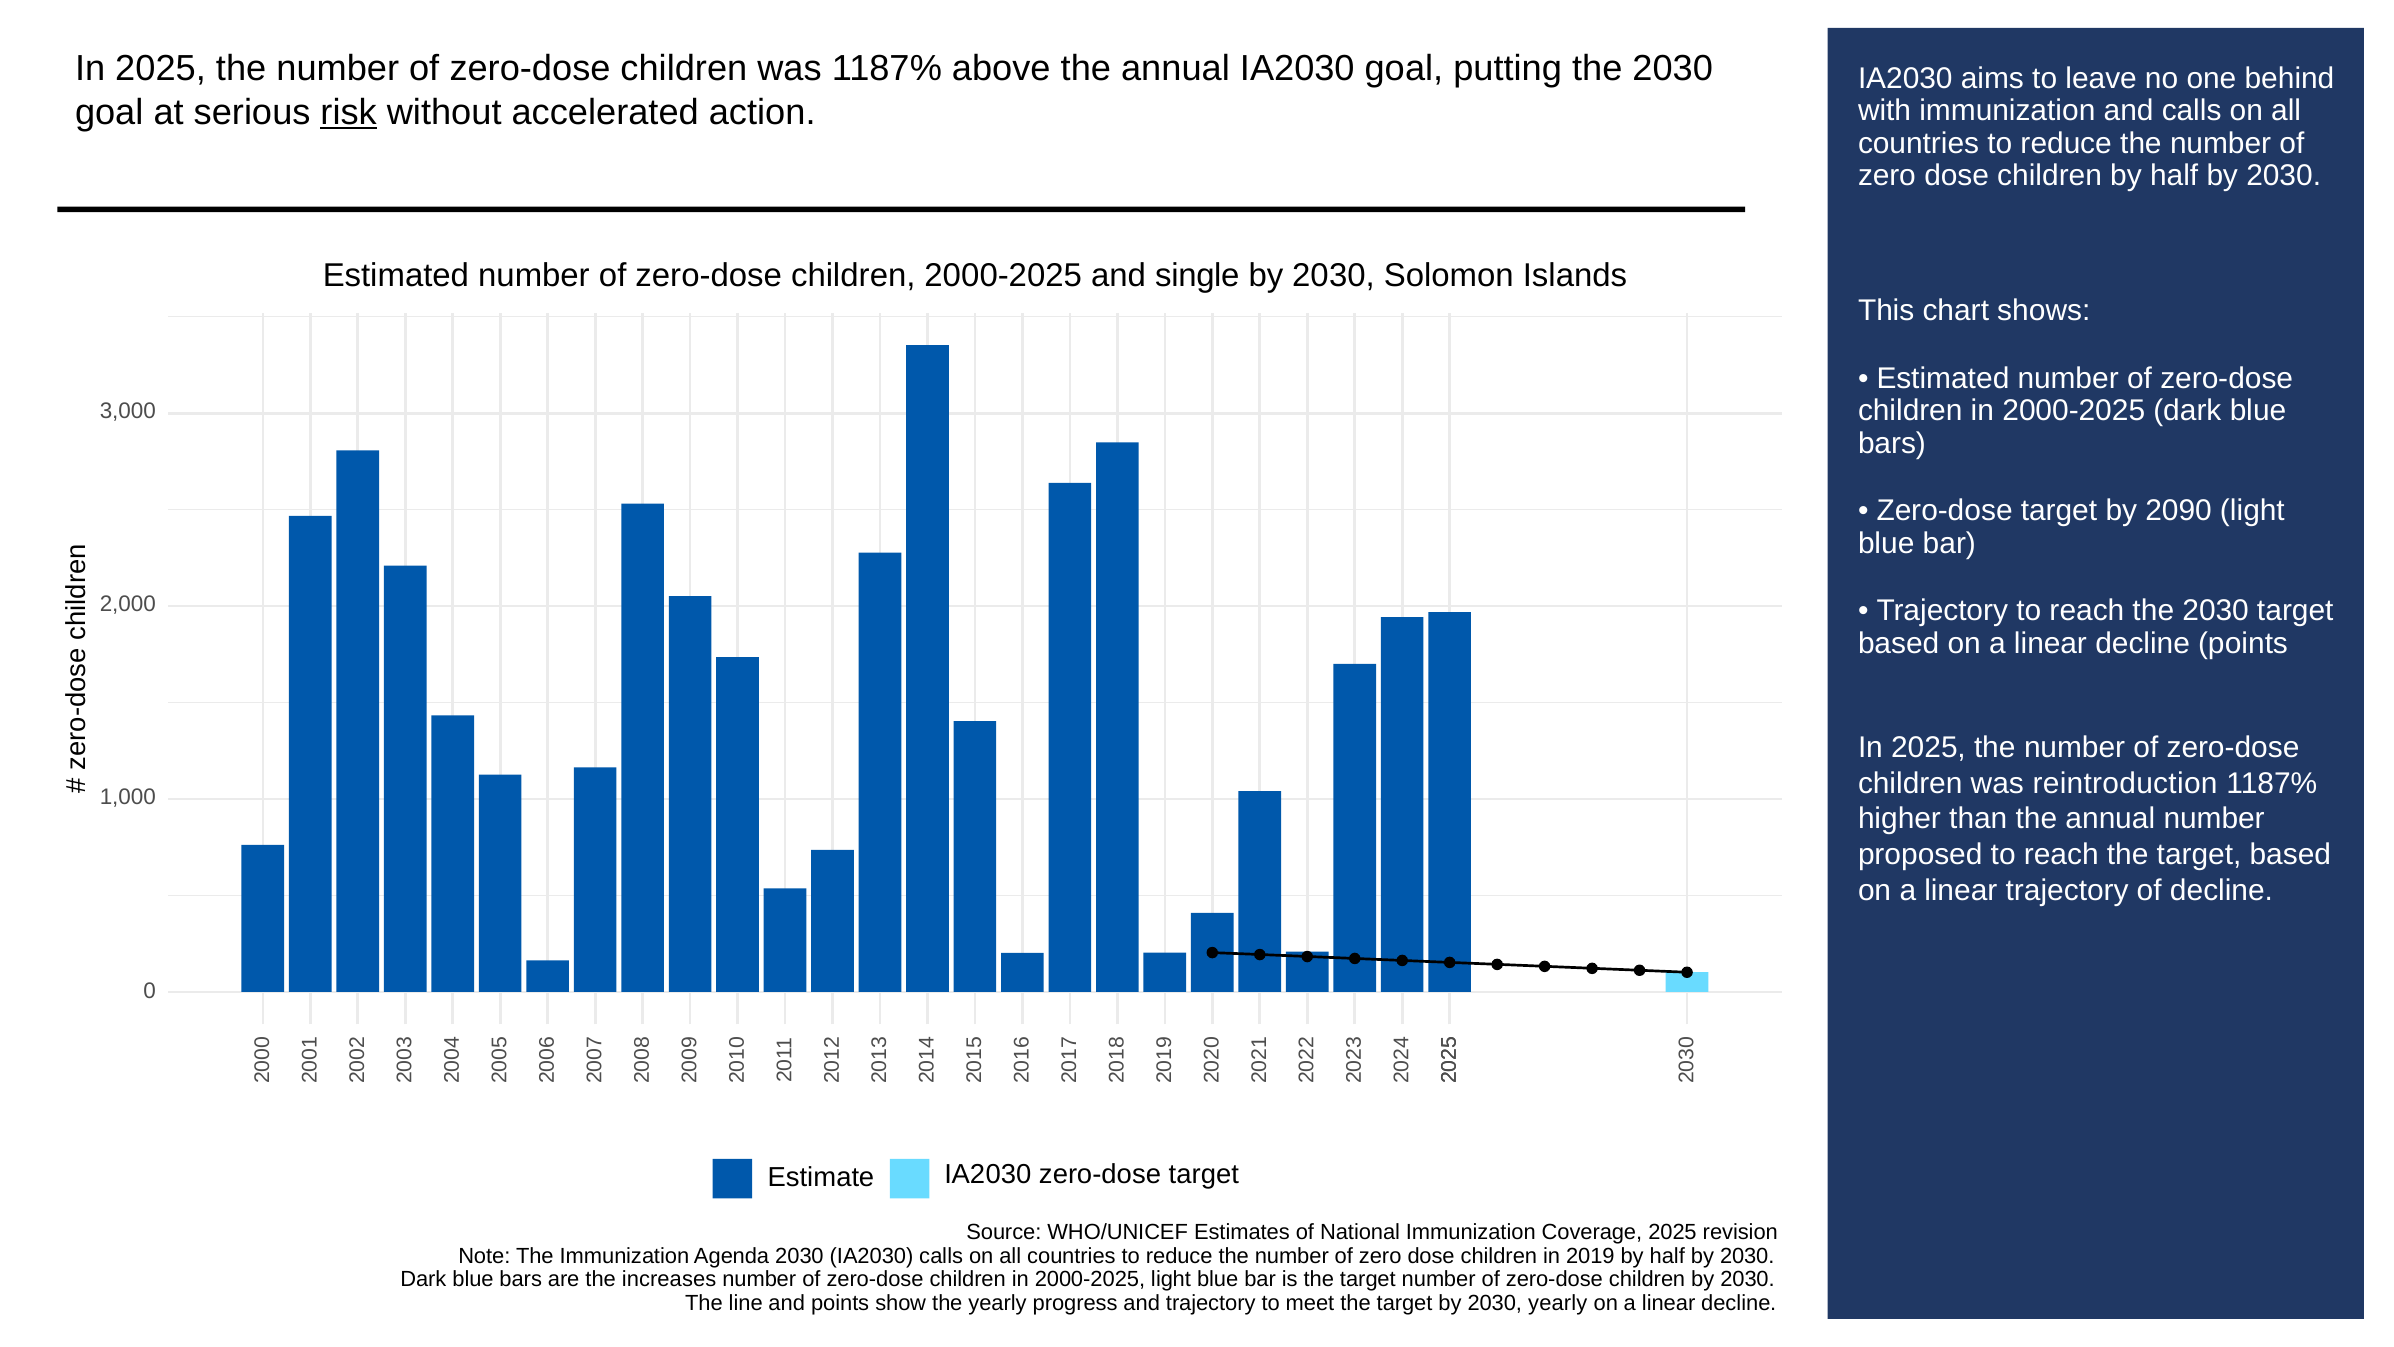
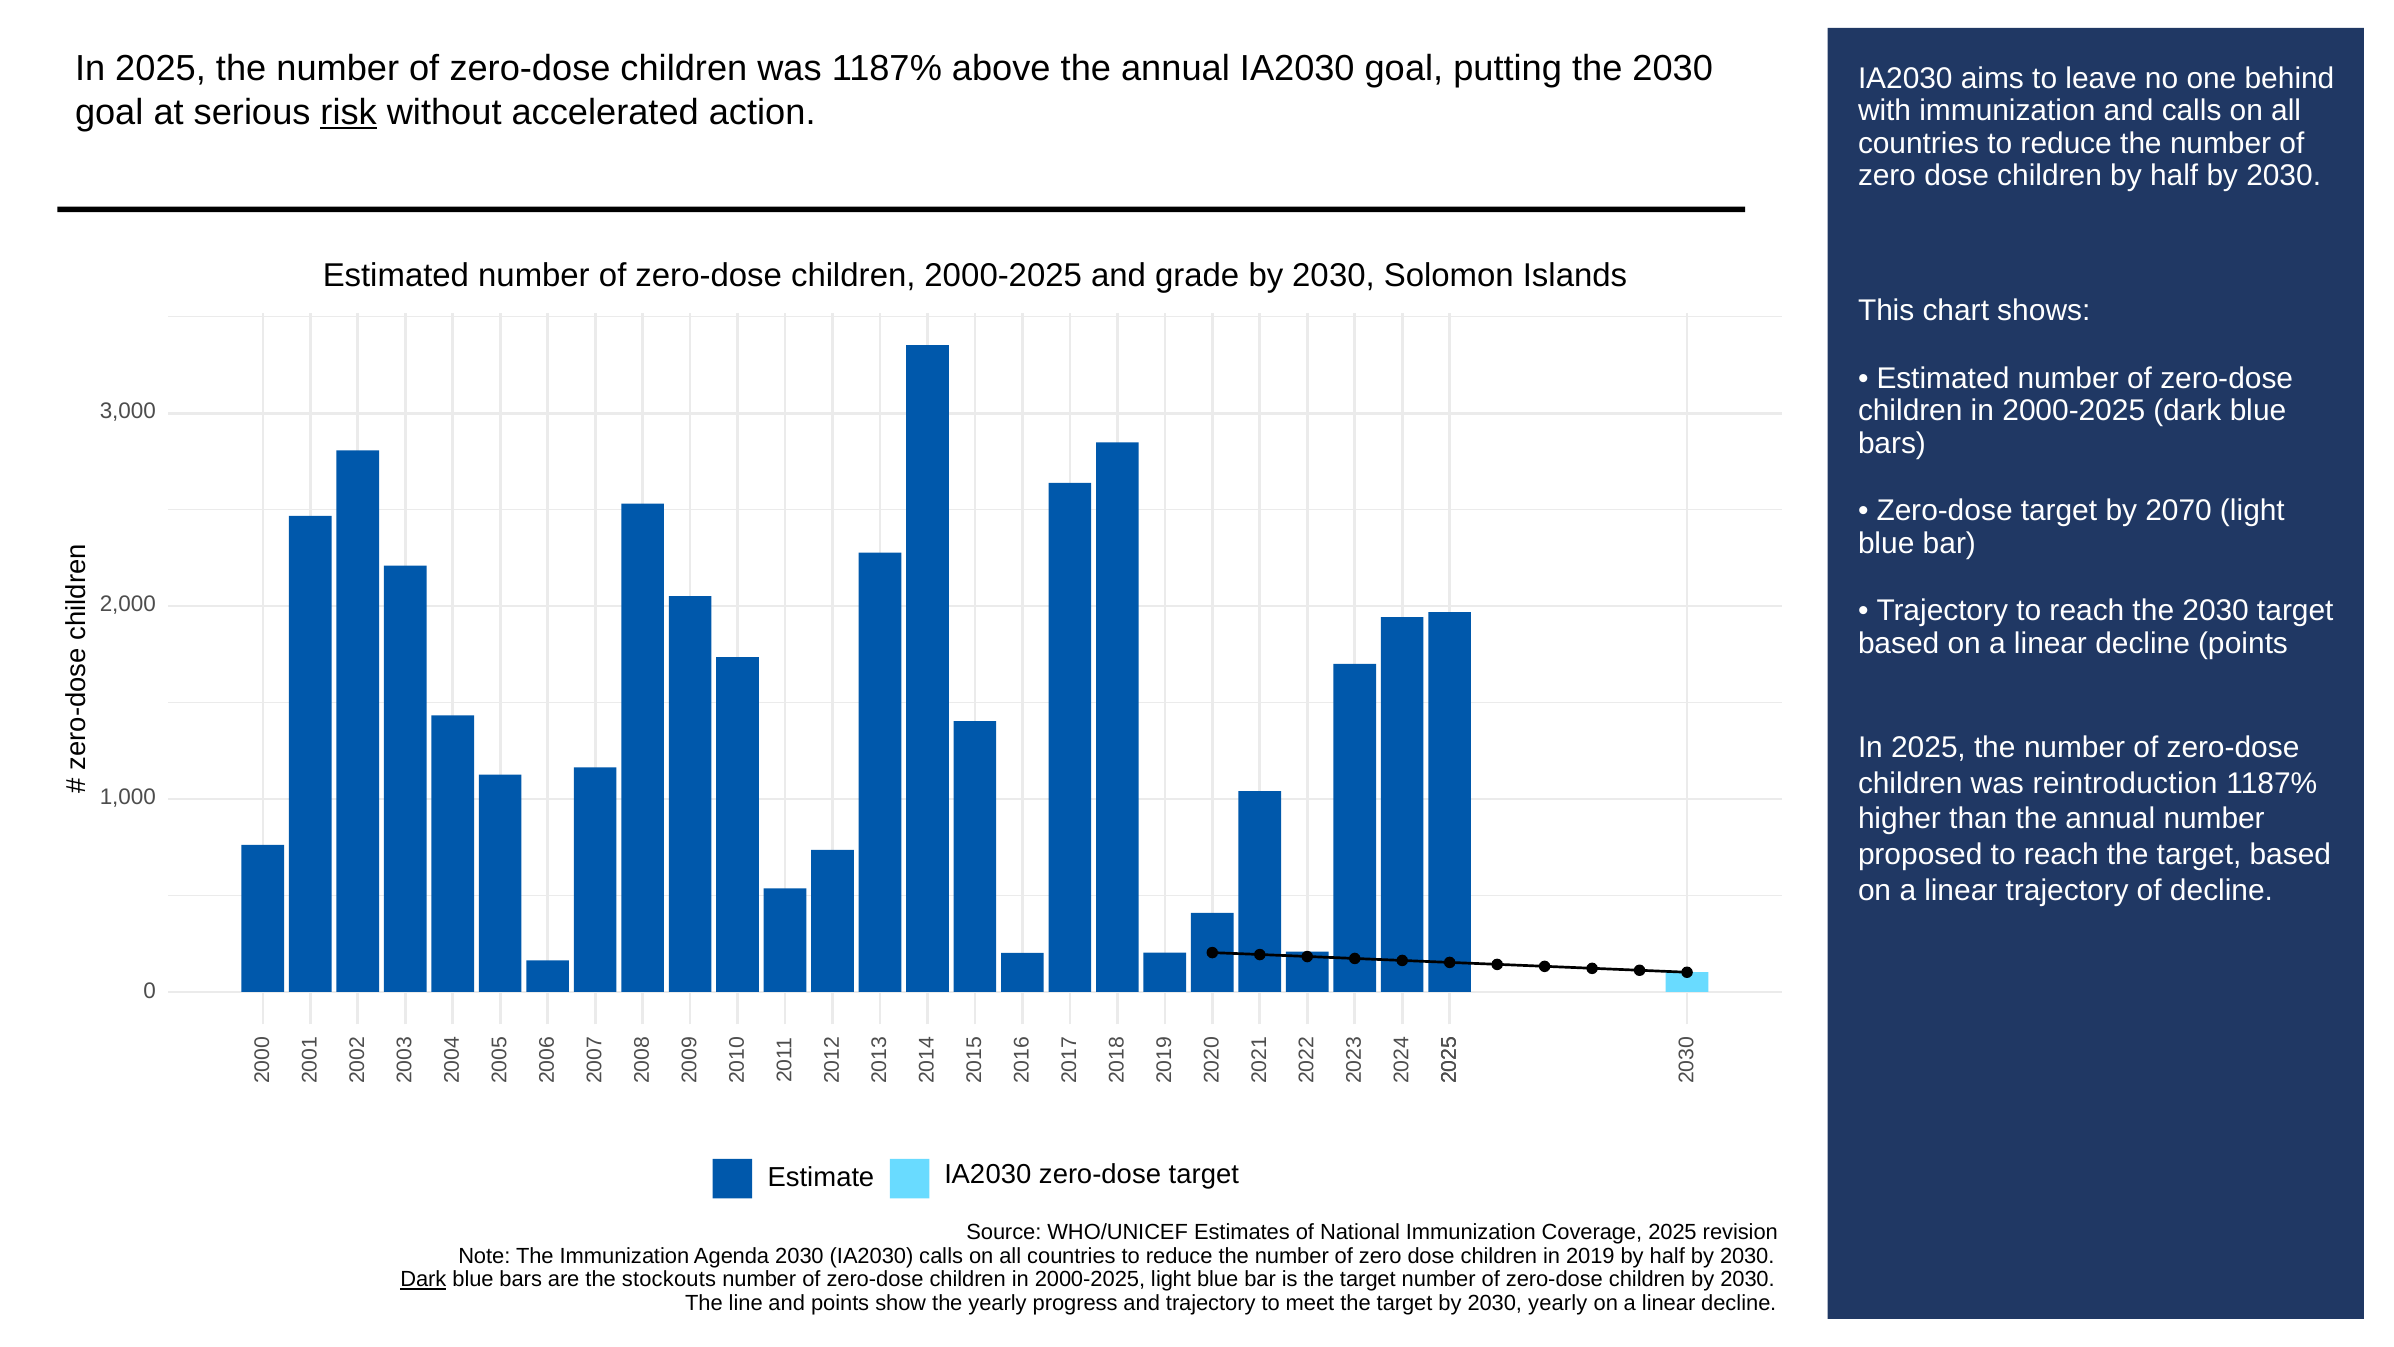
single: single -> grade
2090: 2090 -> 2070
Dark at (423, 1279) underline: none -> present
increases: increases -> stockouts
